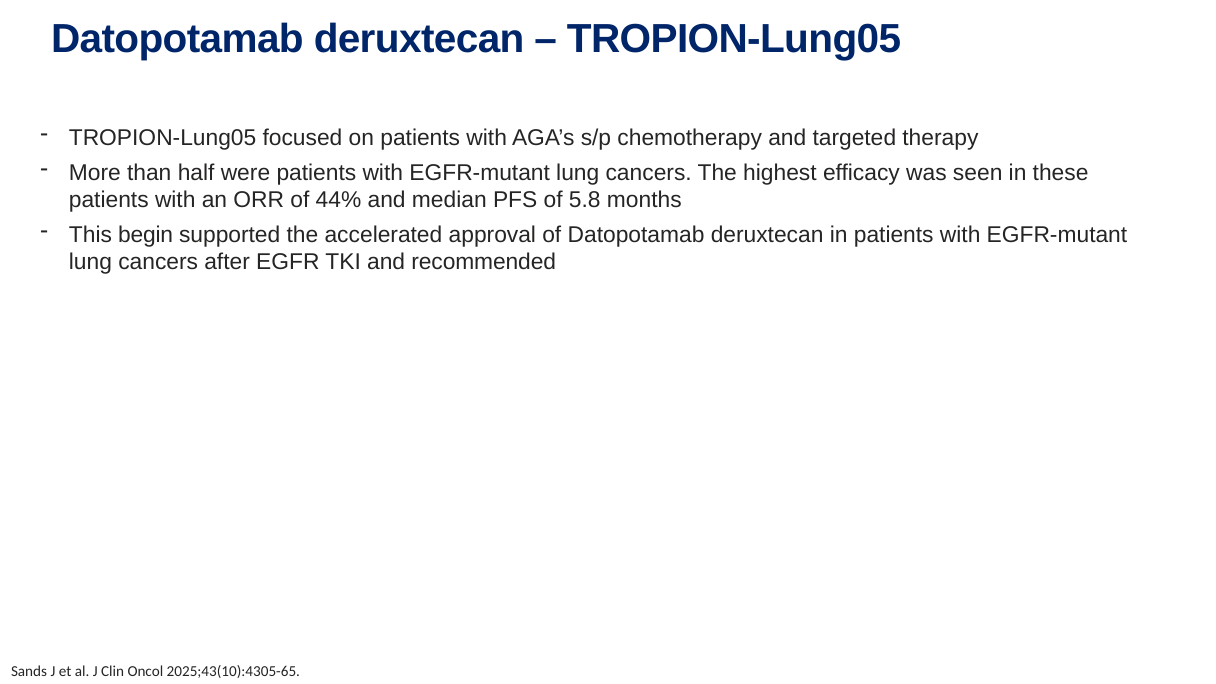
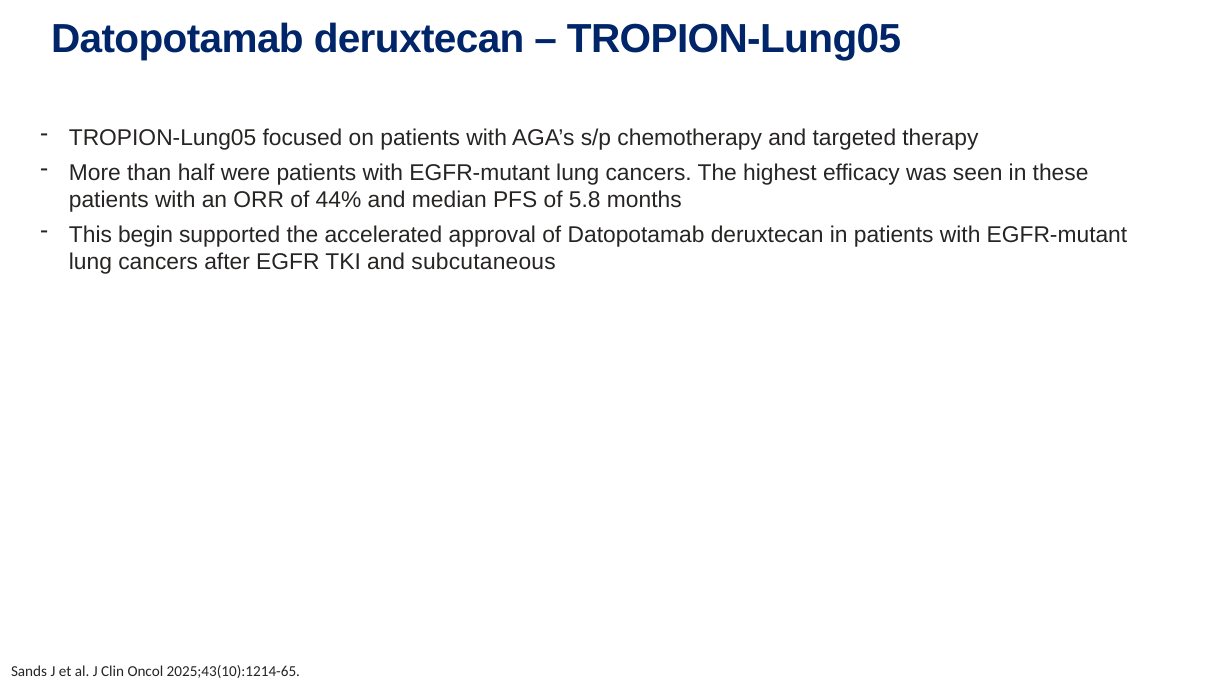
recommended: recommended -> subcutaneous
2025;43(10):4305-65: 2025;43(10):4305-65 -> 2025;43(10):1214-65
